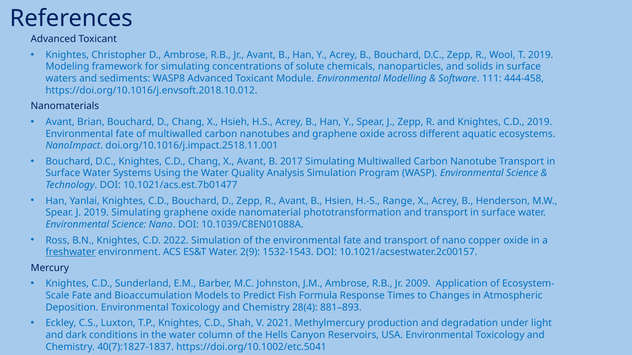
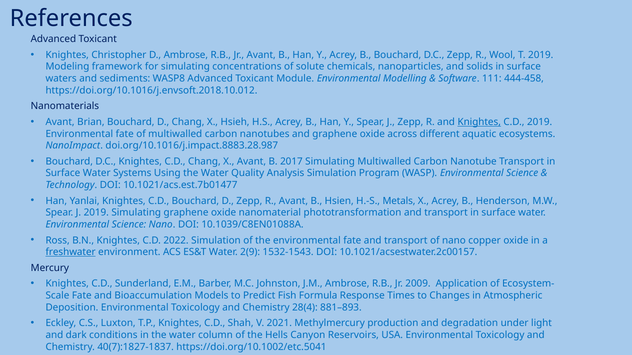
Knightes at (479, 122) underline: none -> present
doi.org/10.1016/j.impact.2518.11.001: doi.org/10.1016/j.impact.2518.11.001 -> doi.org/10.1016/j.impact.8883.28.987
Range: Range -> Metals
